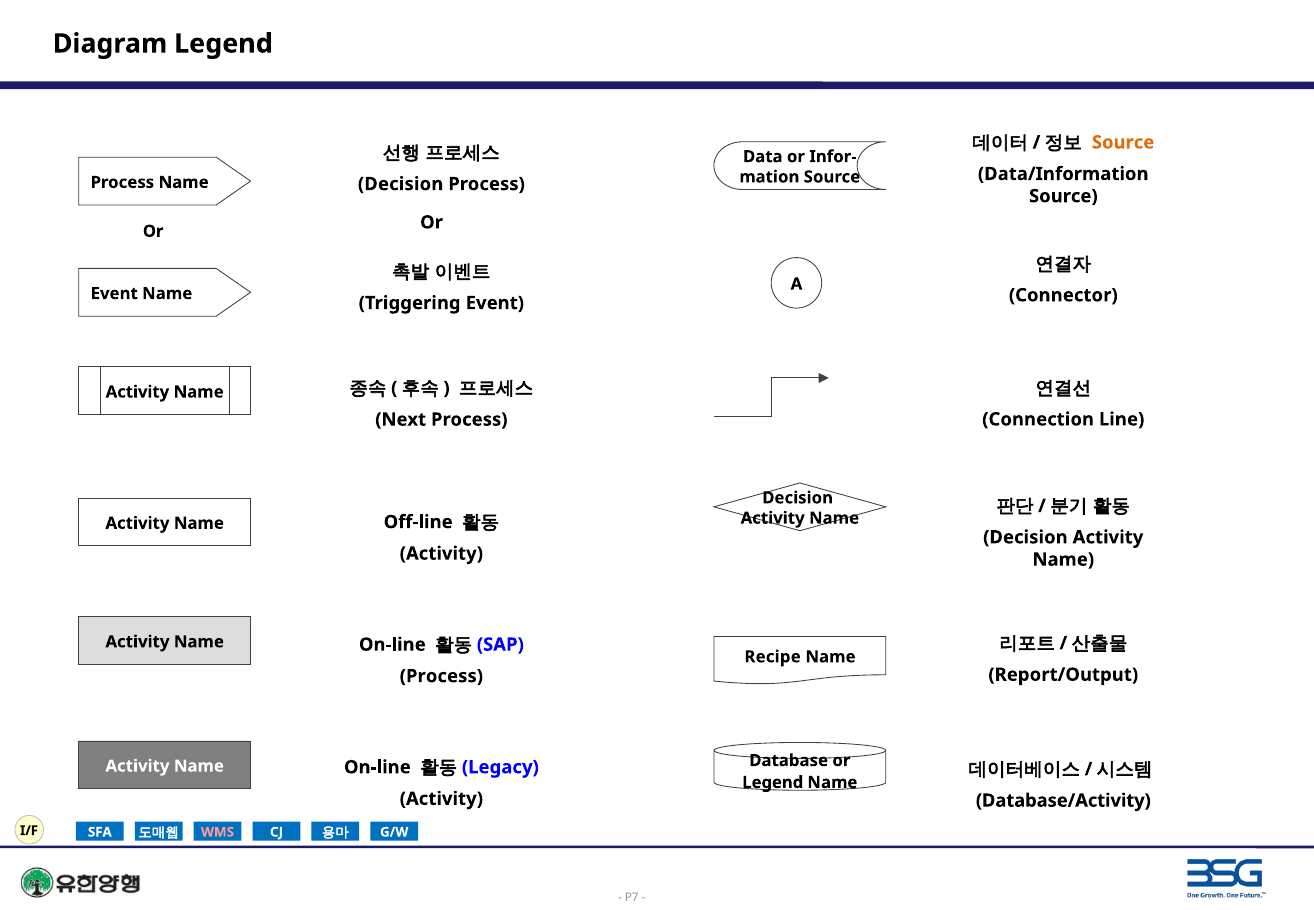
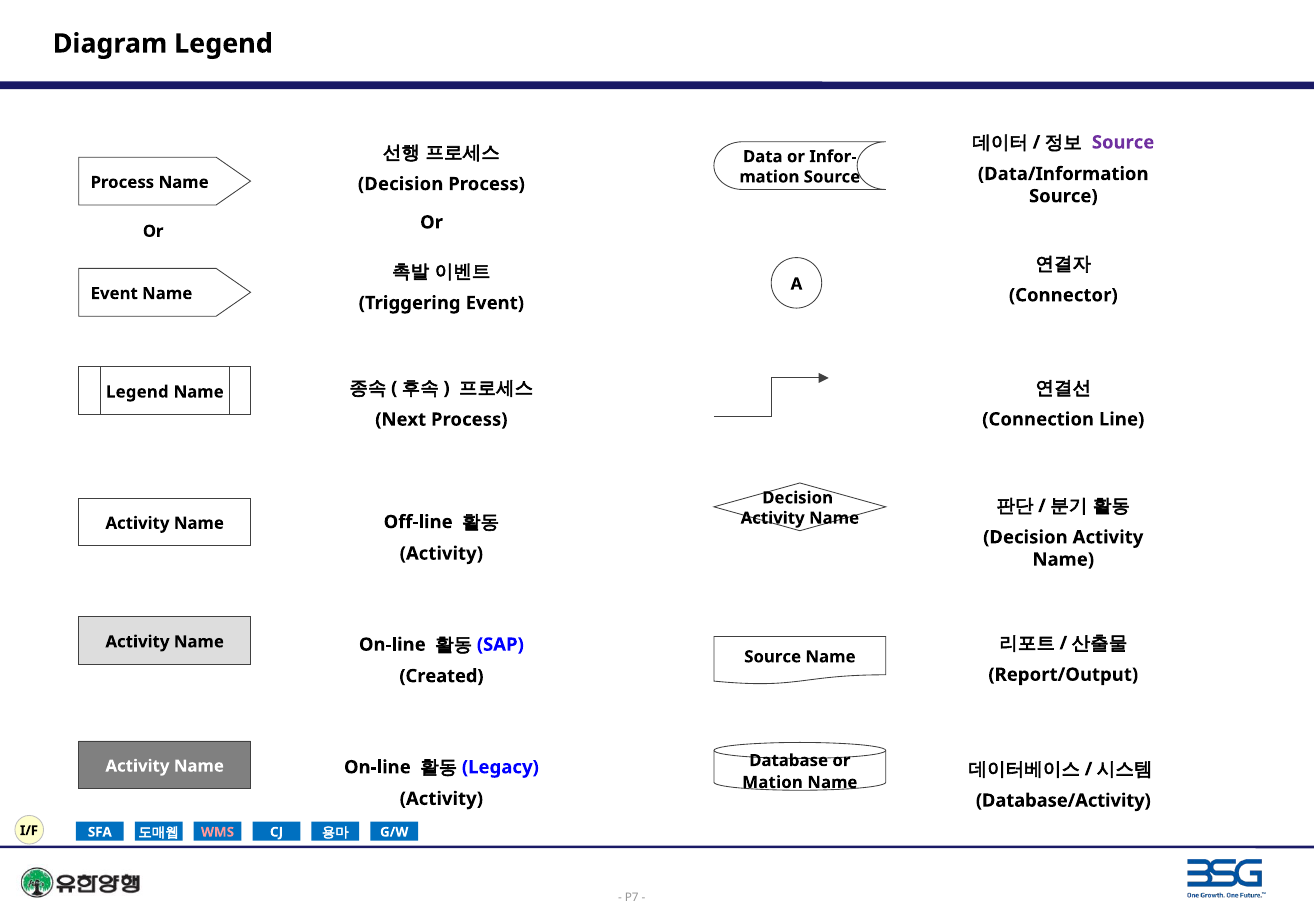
Source at (1123, 142) colour: orange -> purple
Activity at (137, 392): Activity -> Legend
Recipe at (773, 657): Recipe -> Source
Process at (441, 676): Process -> Created
Legend at (773, 782): Legend -> Mation
